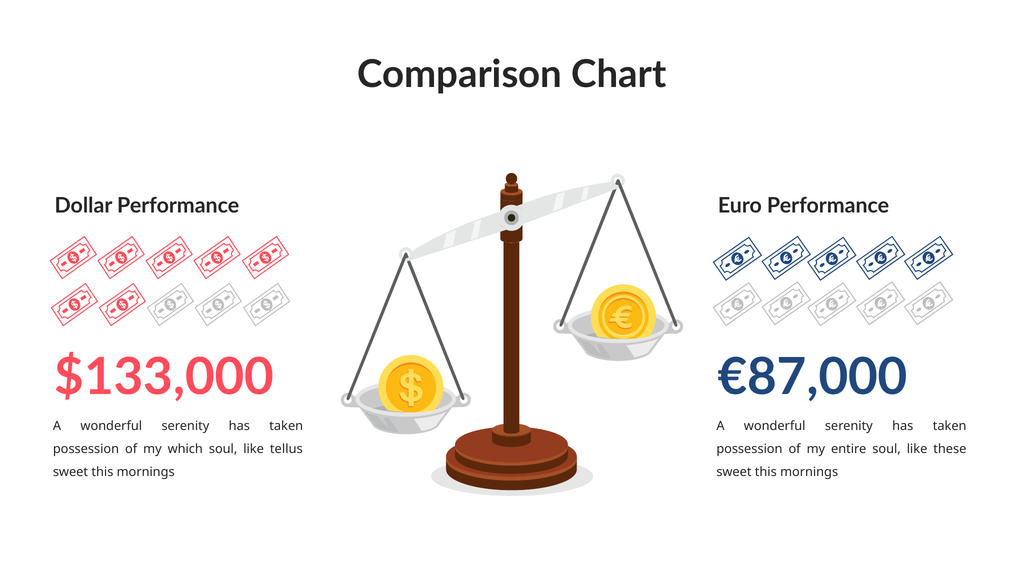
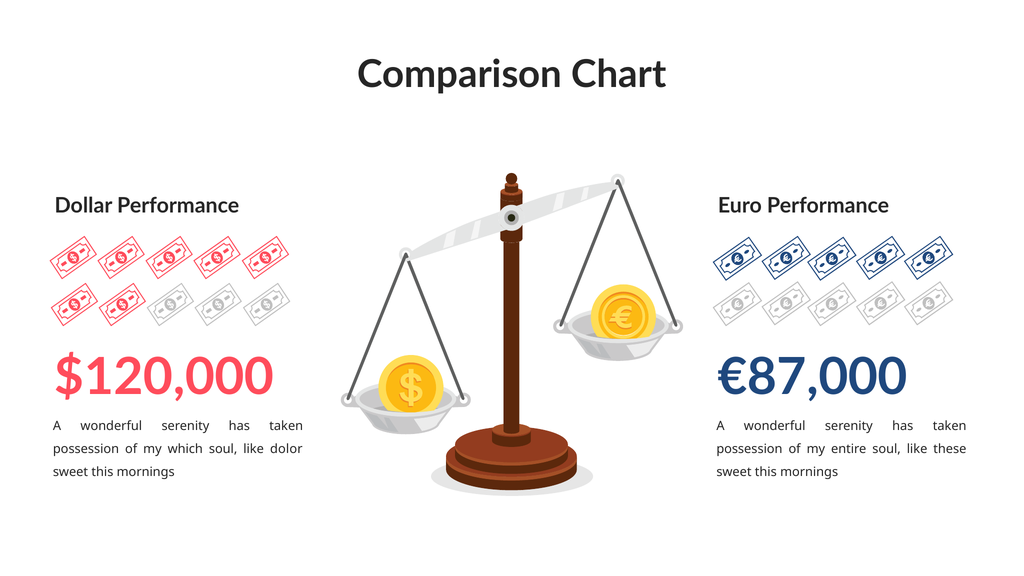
$133,000: $133,000 -> $120,000
tellus: tellus -> dolor
